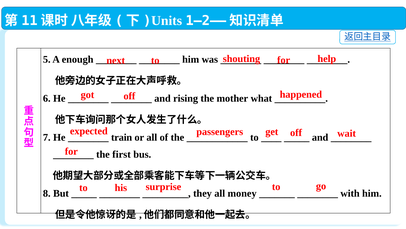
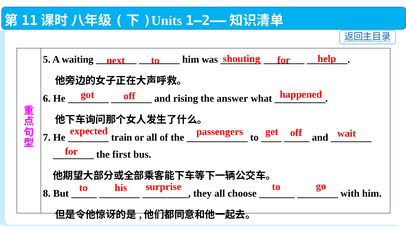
enough: enough -> waiting
mother: mother -> answer
money: money -> choose
